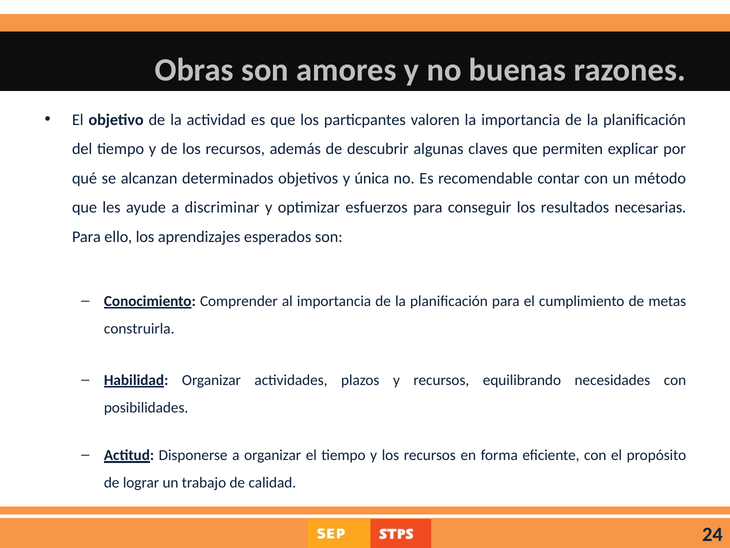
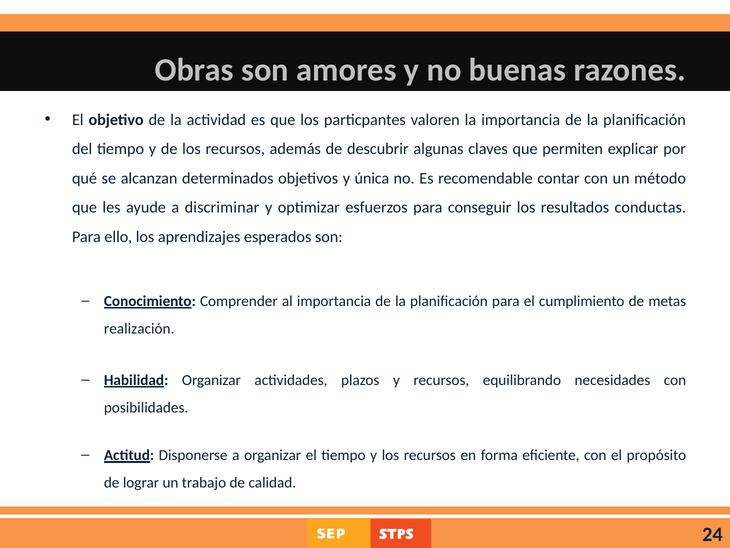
necesarias: necesarias -> conductas
construirla: construirla -> realización
